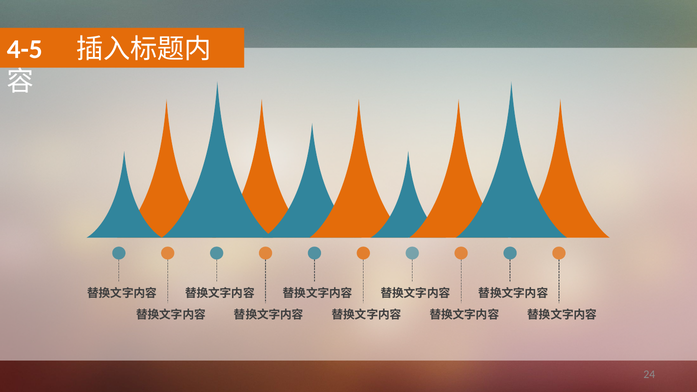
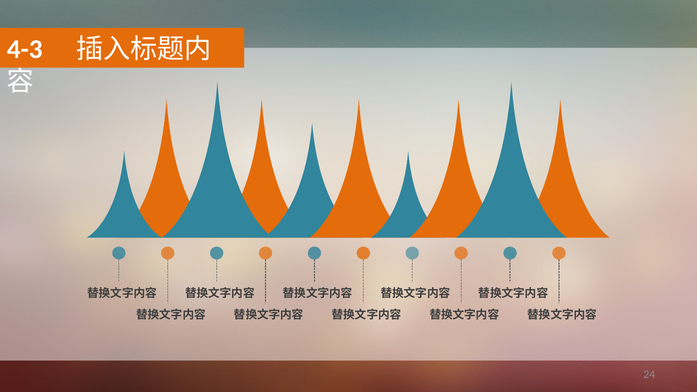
4-5: 4-5 -> 4-3
